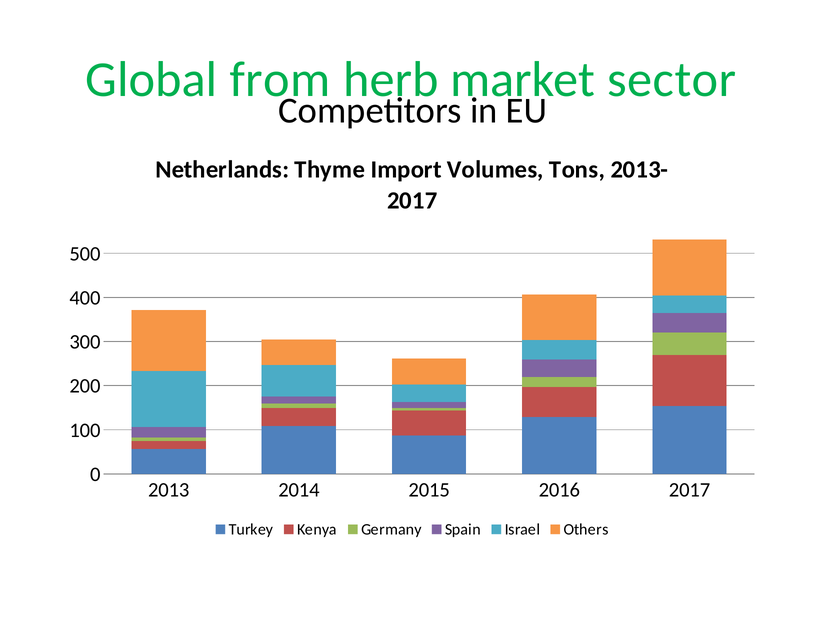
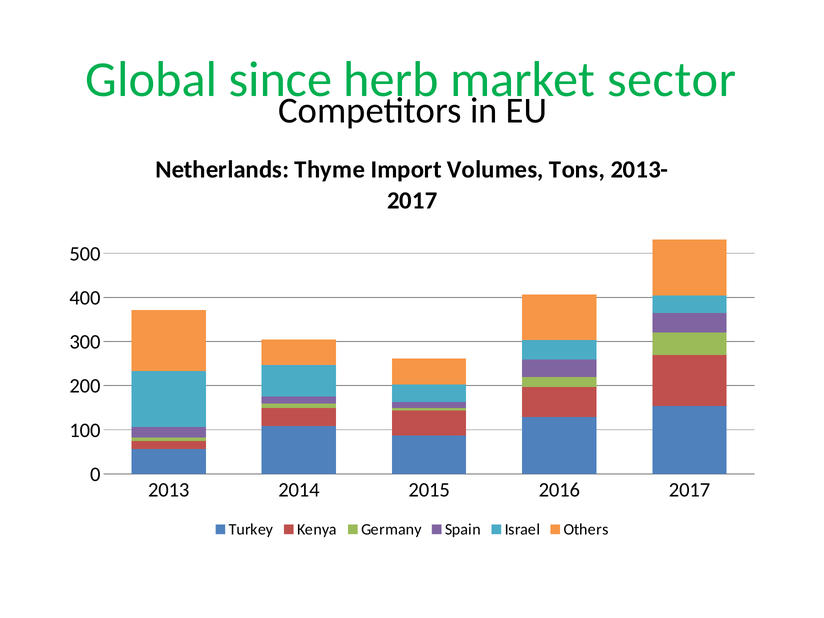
from: from -> since
